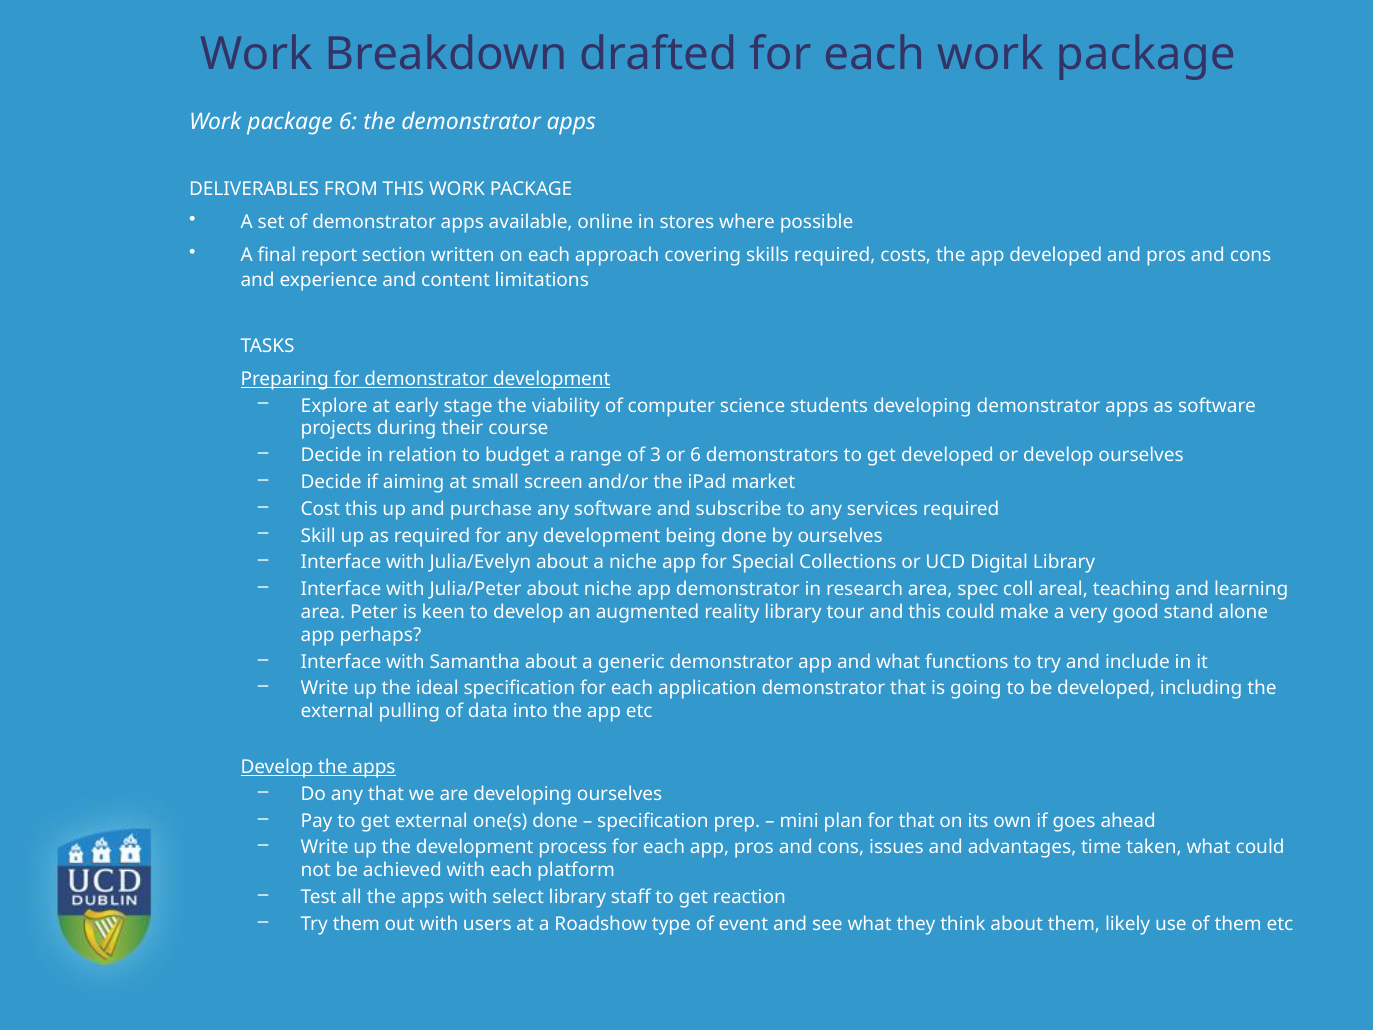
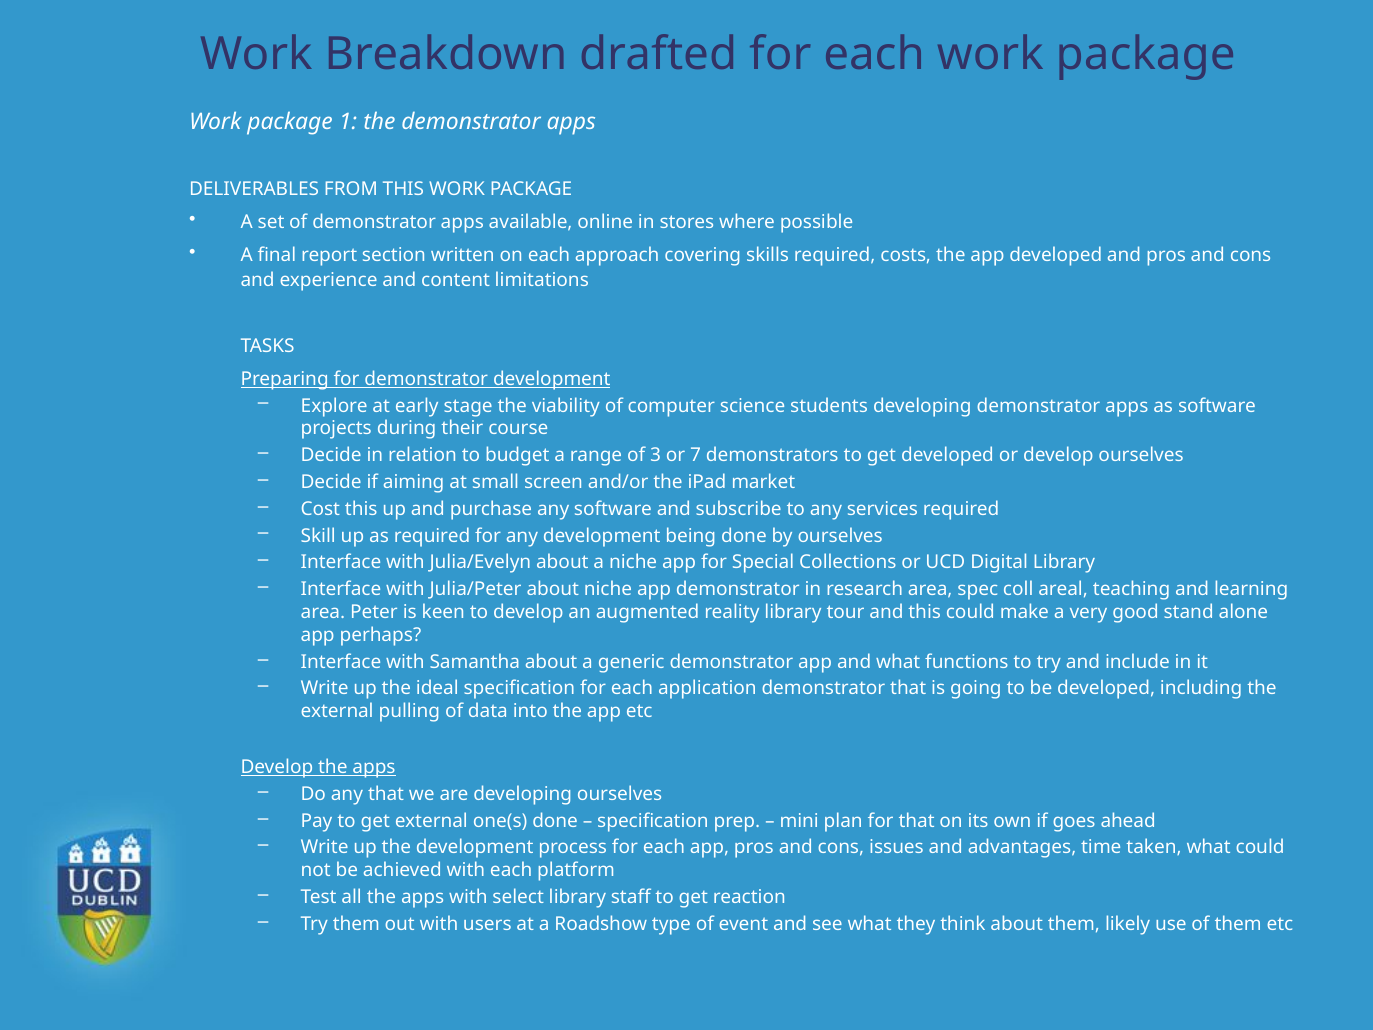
package 6: 6 -> 1
or 6: 6 -> 7
